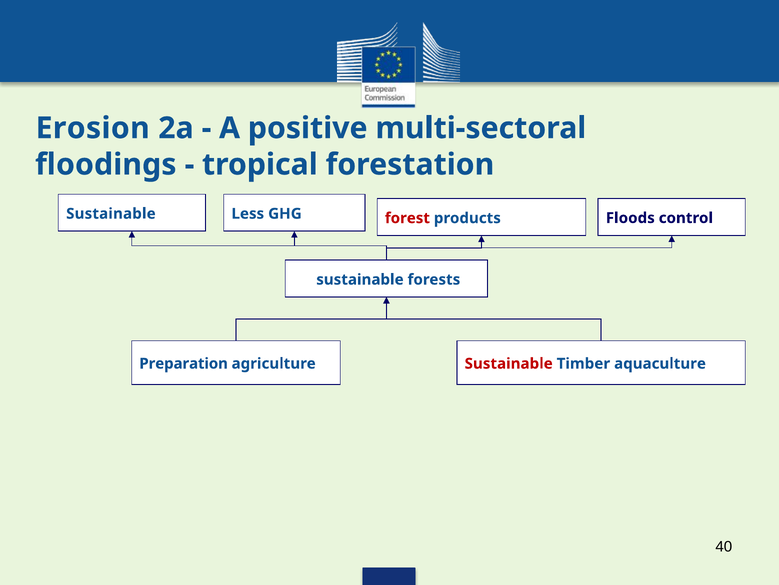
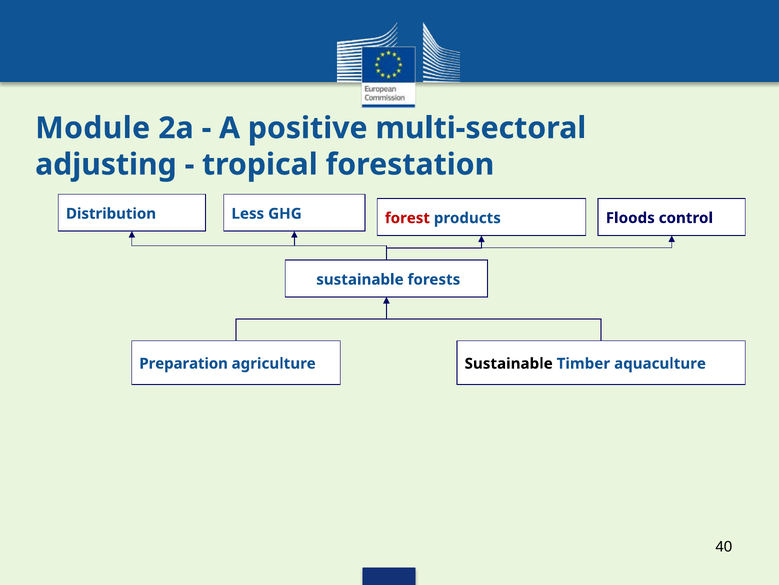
Erosion: Erosion -> Module
floodings: floodings -> adjusting
Sustainable at (111, 213): Sustainable -> Distribution
Sustainable at (509, 363) colour: red -> black
